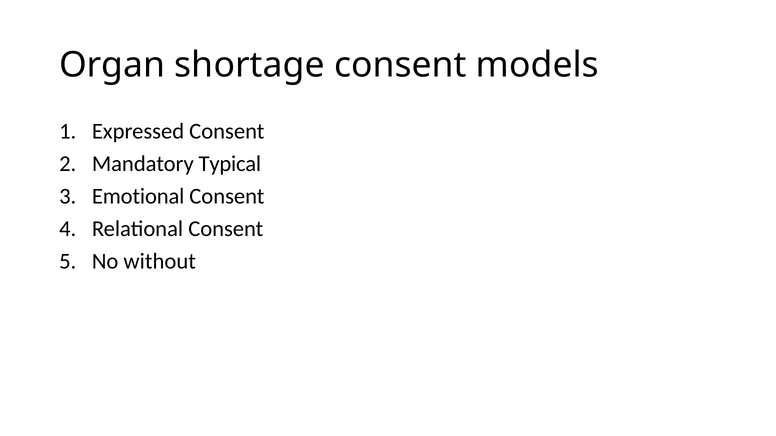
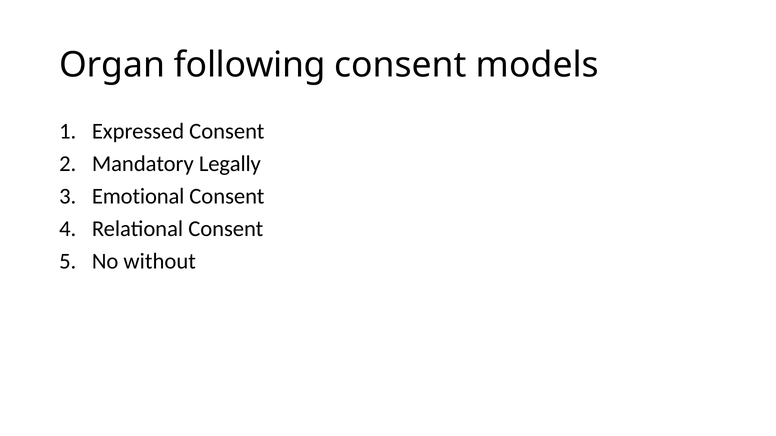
shortage: shortage -> following
Typical: Typical -> Legally
